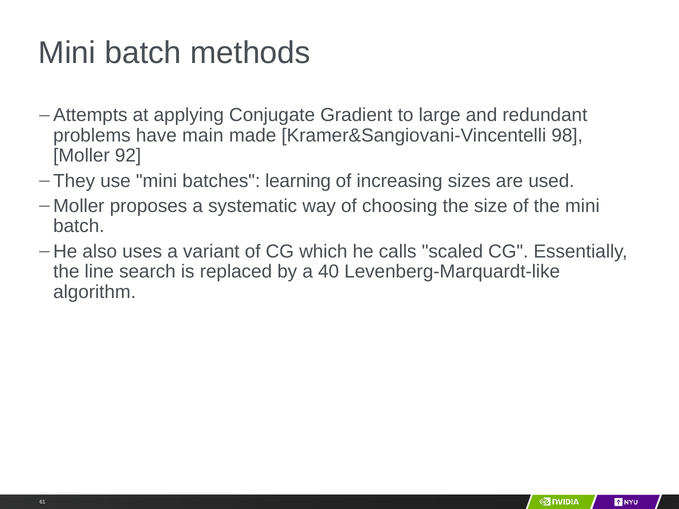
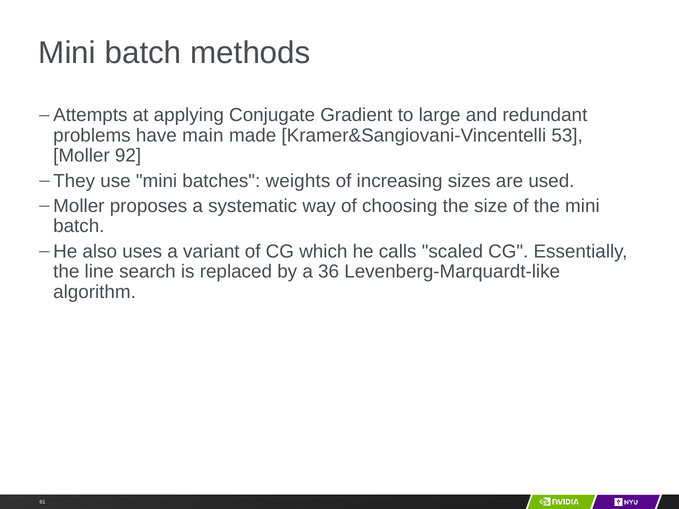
98: 98 -> 53
learning: learning -> weights
40: 40 -> 36
